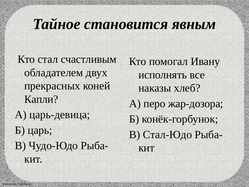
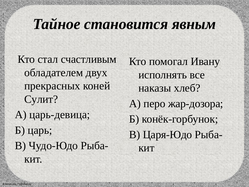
Капли: Капли -> Сулит
Стал-Юдо: Стал-Юдо -> Царя-Юдо
